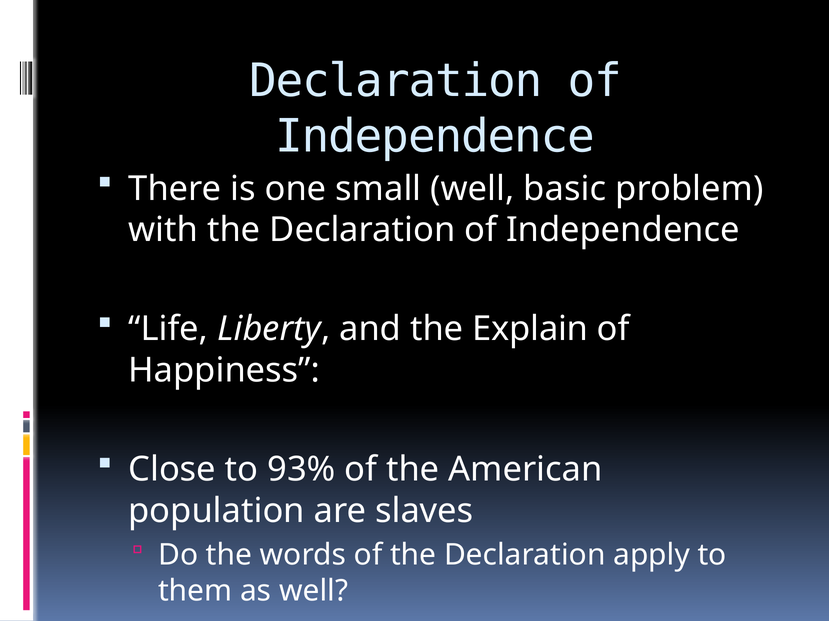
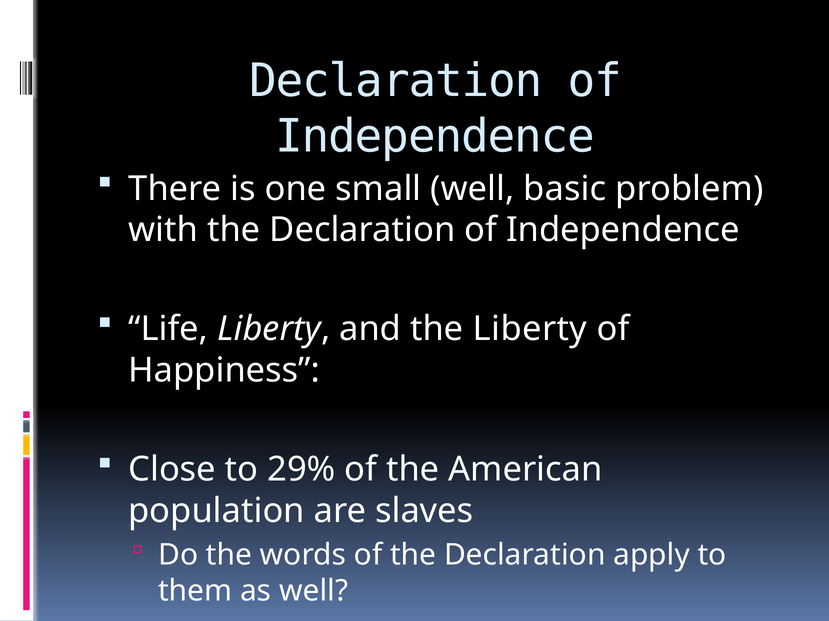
the Explain: Explain -> Liberty
93%: 93% -> 29%
